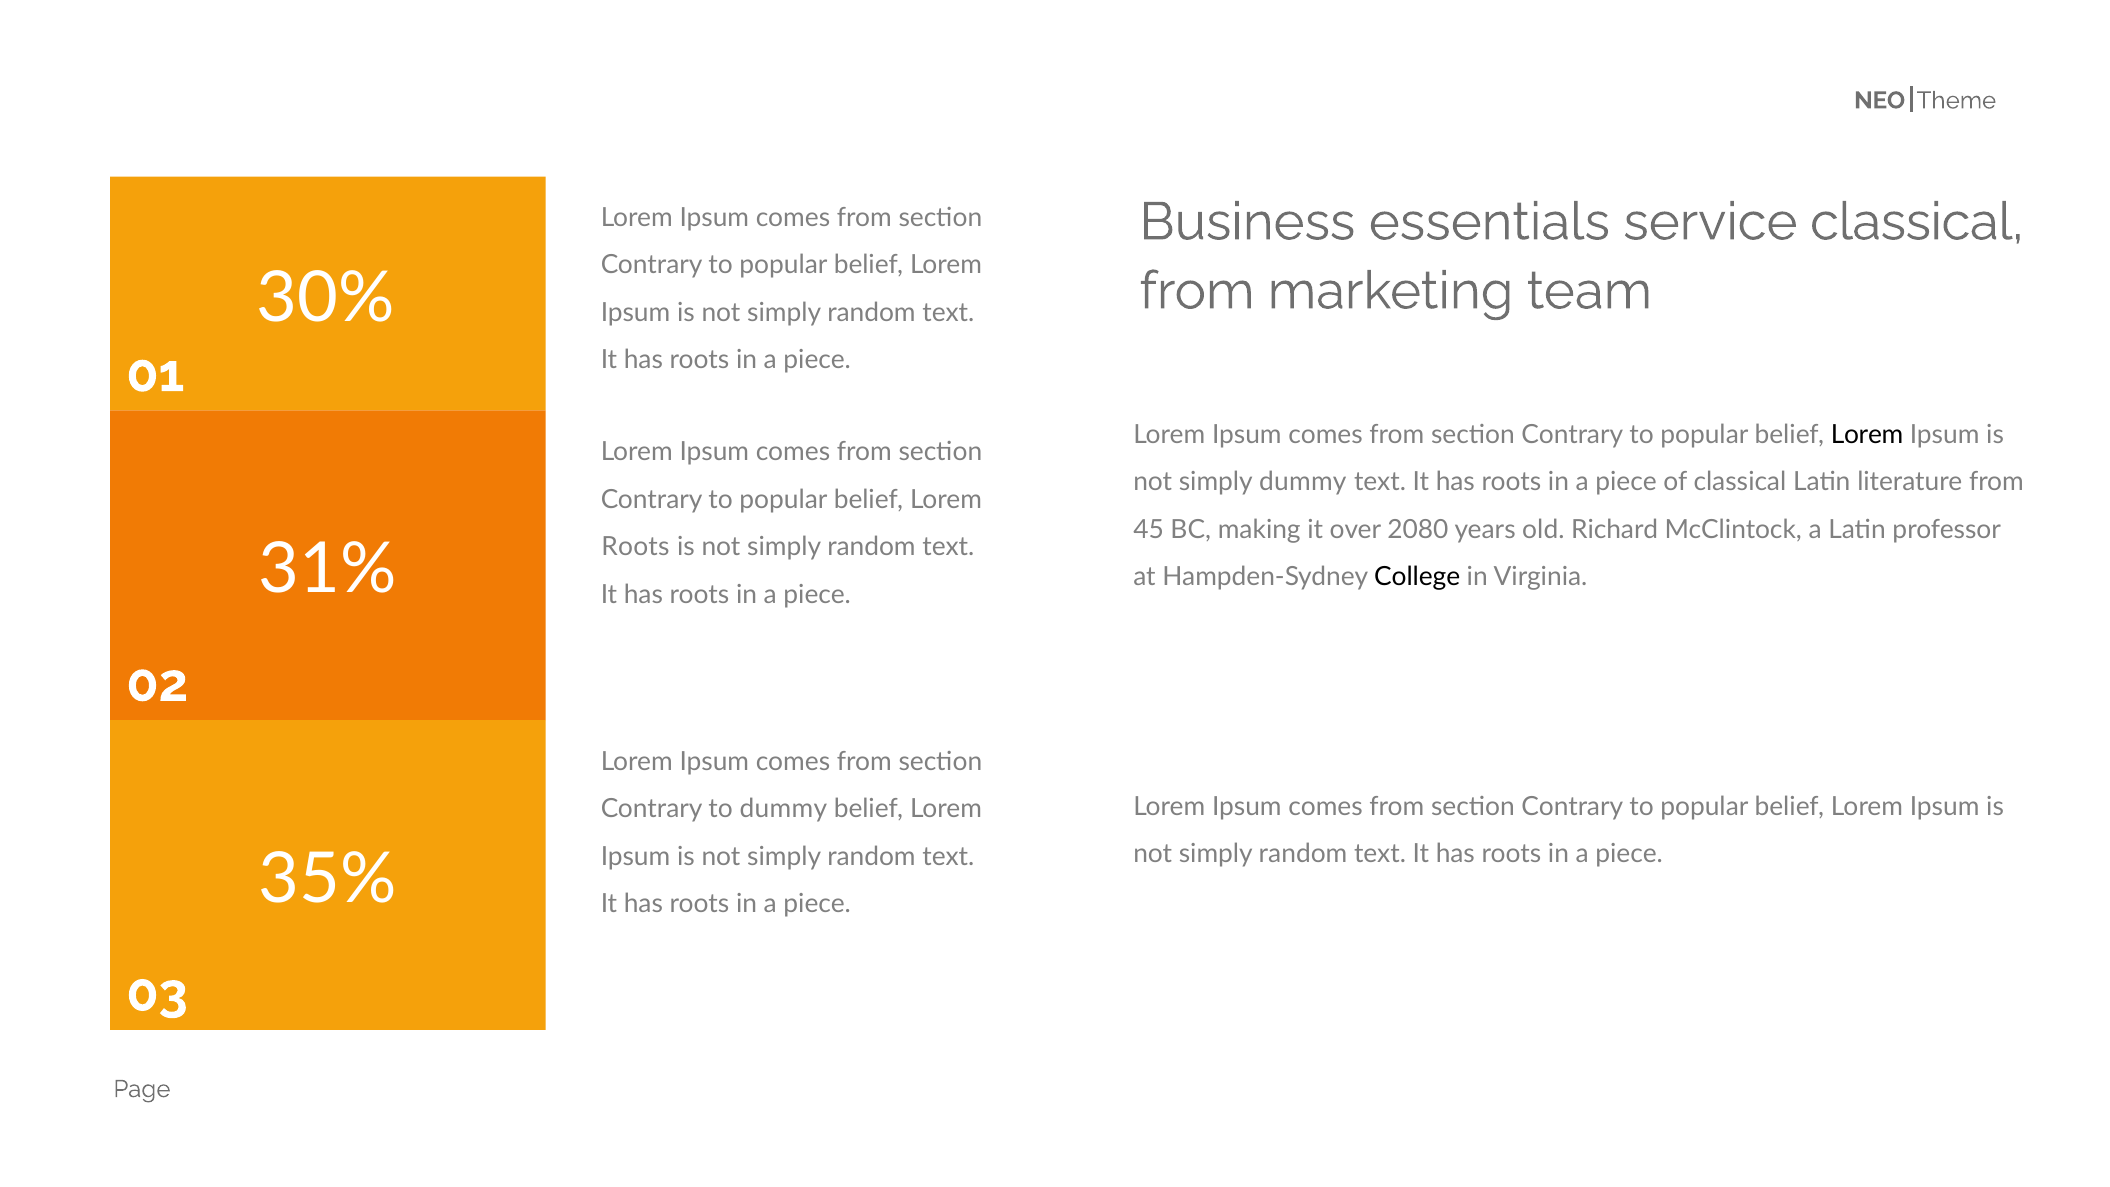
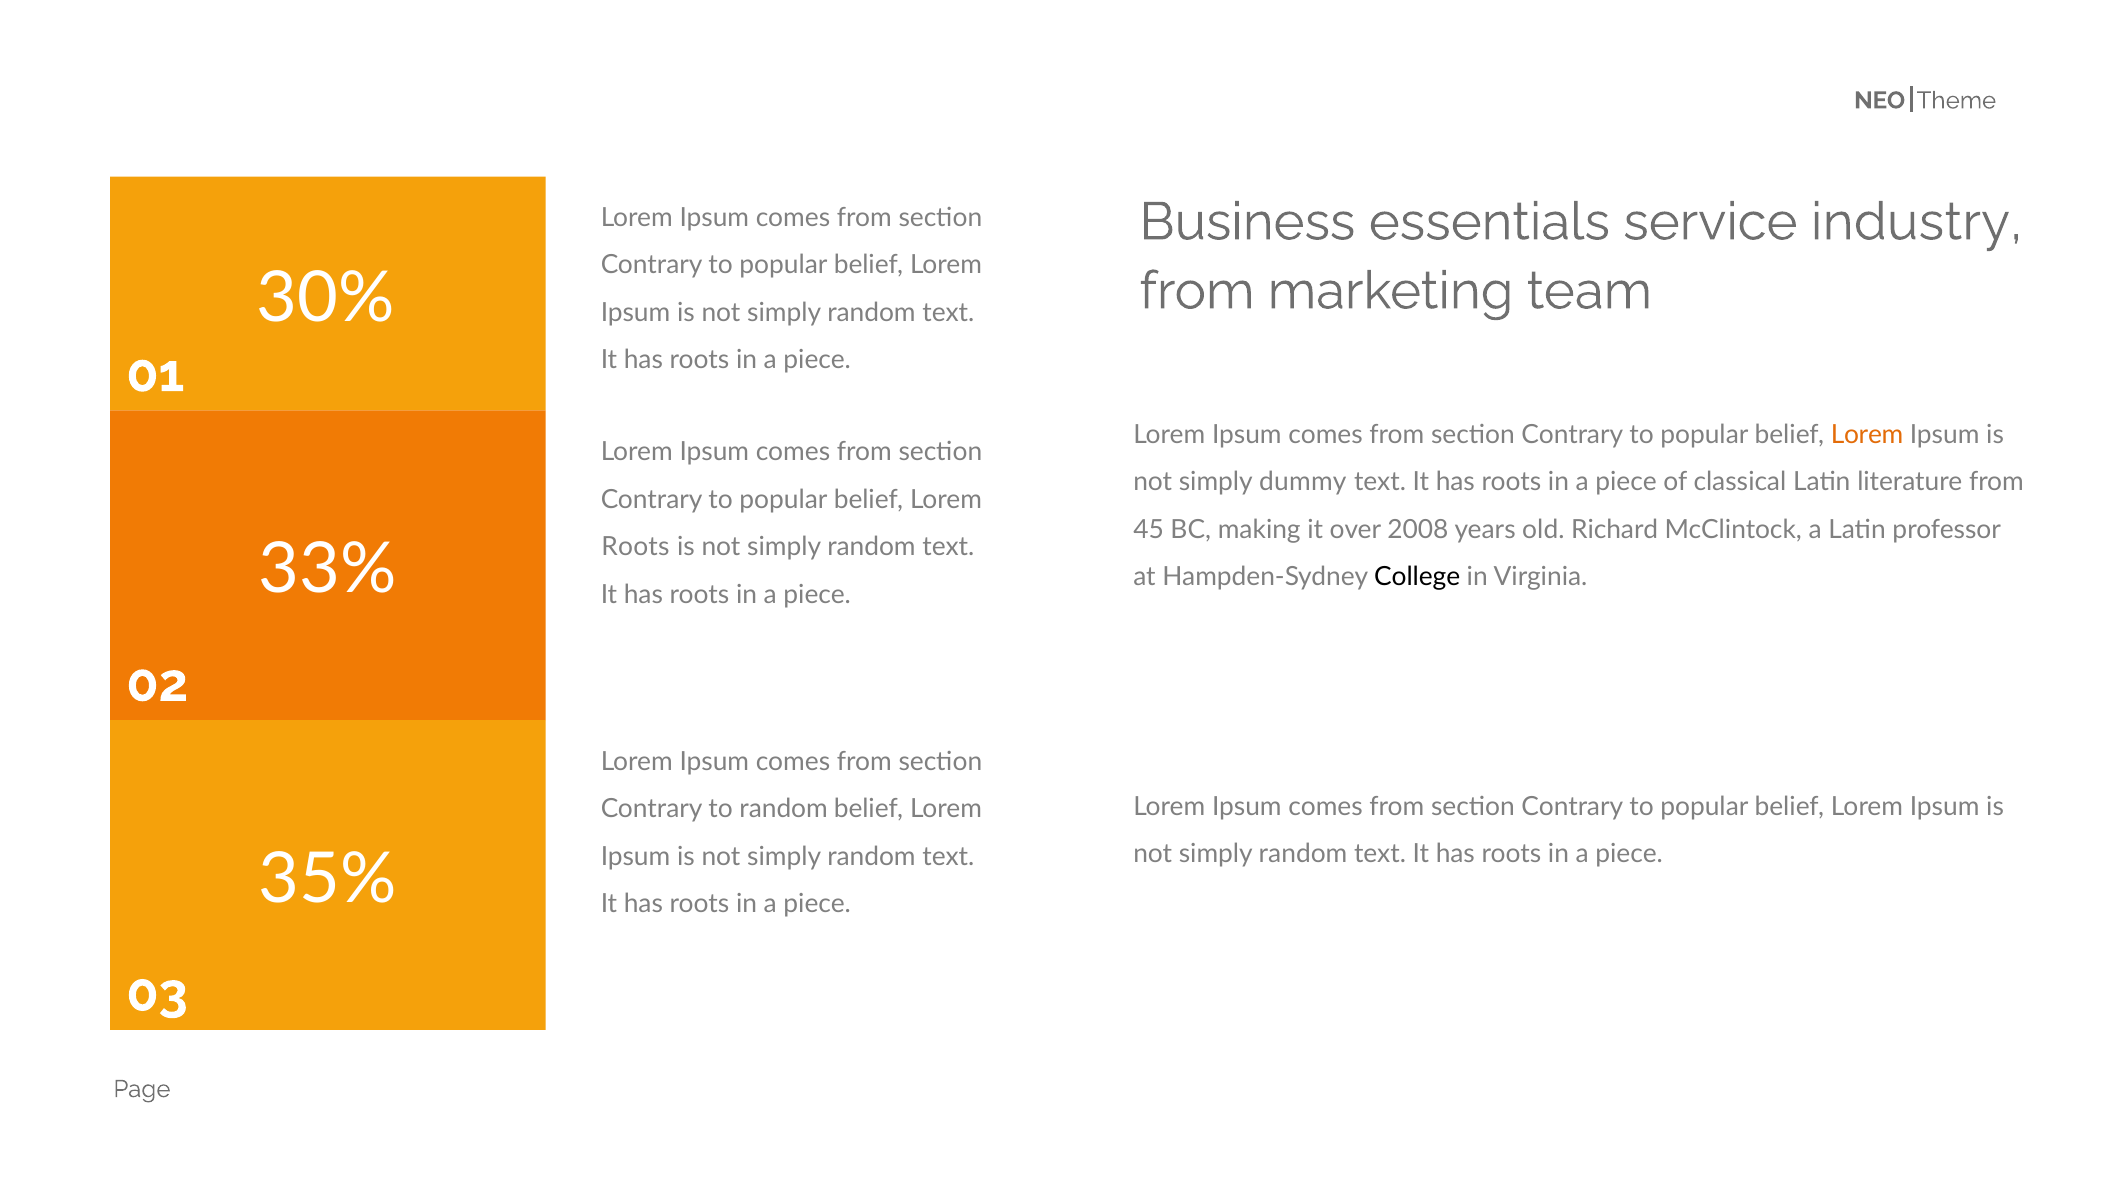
service classical: classical -> industry
Lorem at (1867, 435) colour: black -> orange
2080: 2080 -> 2008
31%: 31% -> 33%
to dummy: dummy -> random
